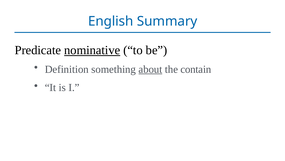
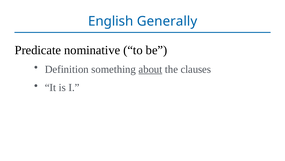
Summary: Summary -> Generally
nominative underline: present -> none
contain: contain -> clauses
